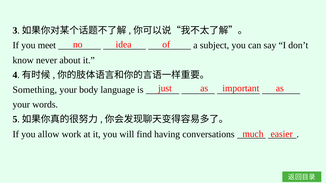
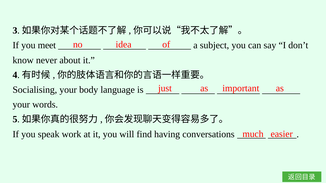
Something: Something -> Socialising
allow: allow -> speak
